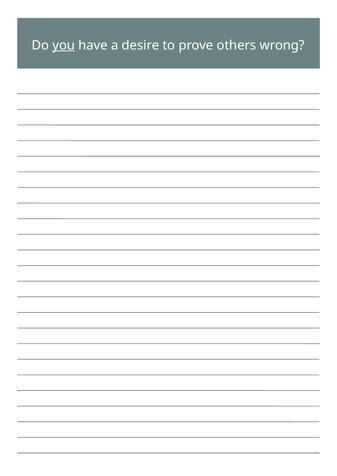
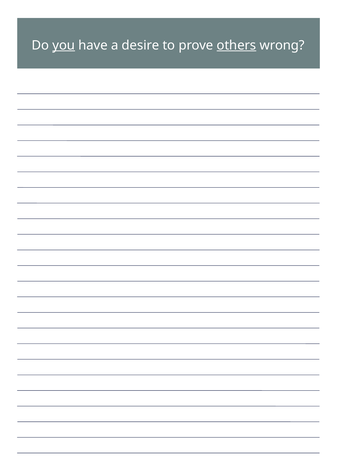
others underline: none -> present
